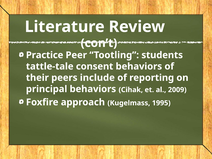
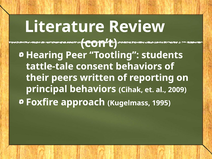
Practice: Practice -> Hearing
include: include -> written
